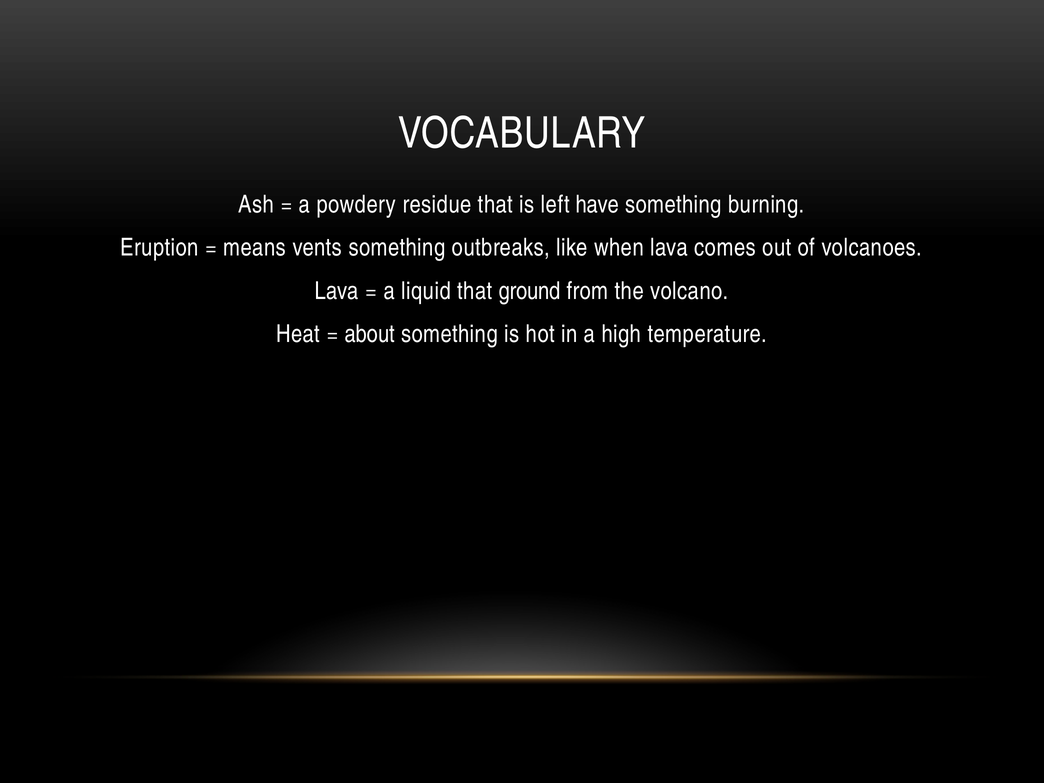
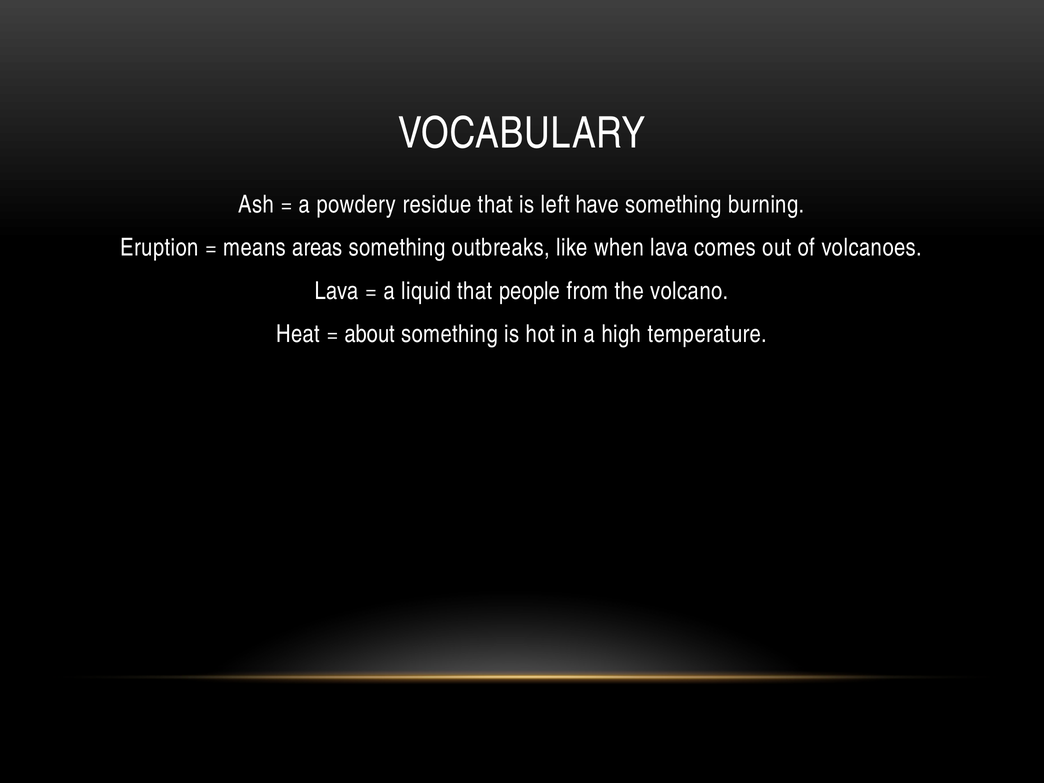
vents: vents -> areas
ground: ground -> people
